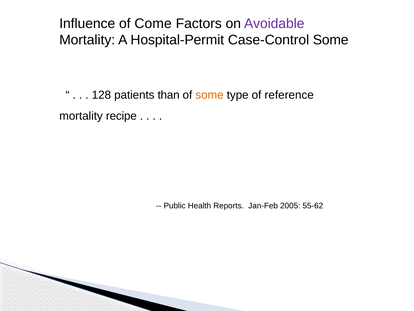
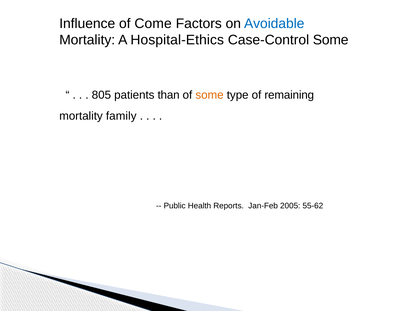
Avoidable colour: purple -> blue
Hospital-Permit: Hospital-Permit -> Hospital-Ethics
128: 128 -> 805
reference: reference -> remaining
recipe: recipe -> family
